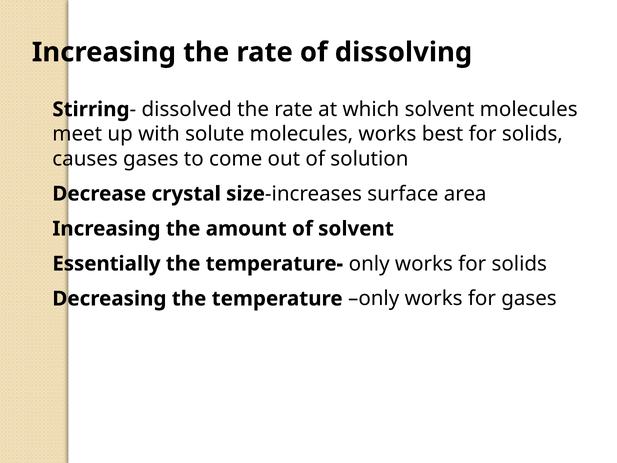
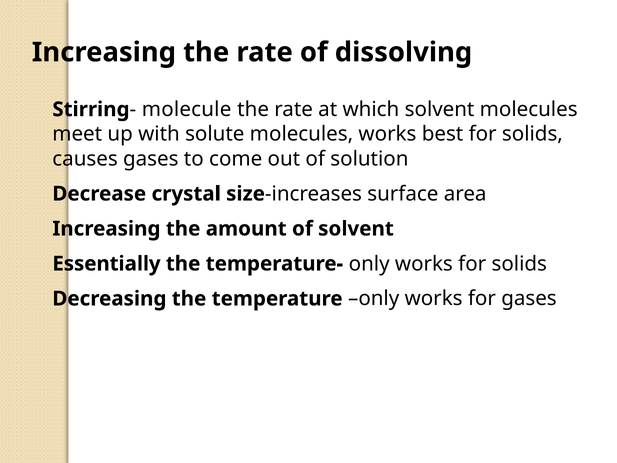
dissolved: dissolved -> molecule
